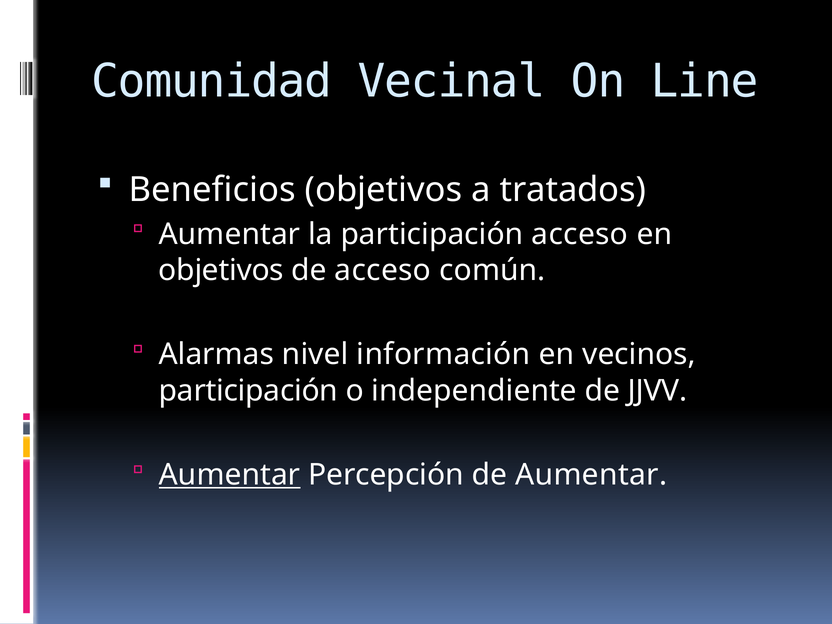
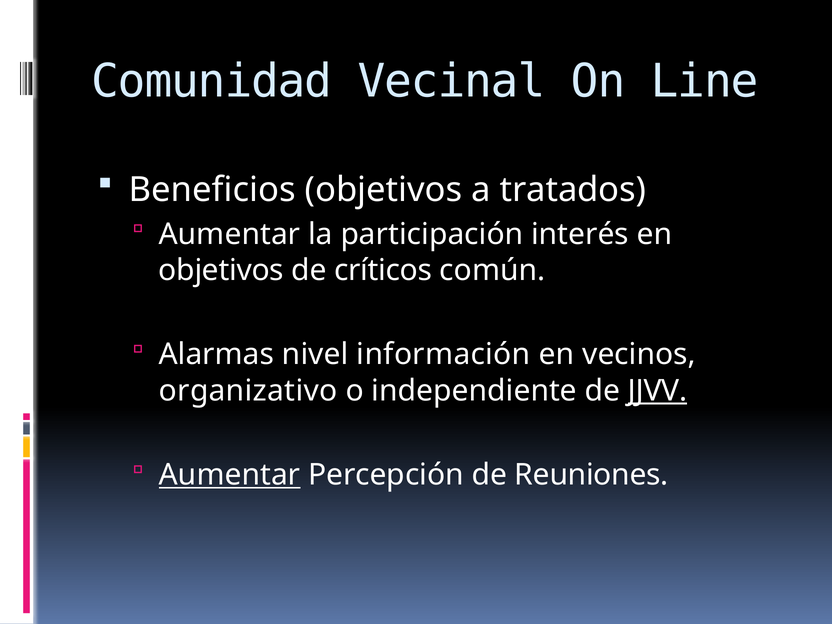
participación acceso: acceso -> interés
de acceso: acceso -> críticos
participación at (248, 391): participación -> organizativo
JJVV underline: none -> present
de Aumentar: Aumentar -> Reuniones
